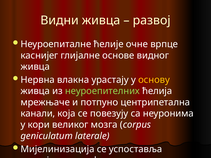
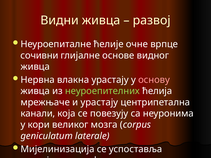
каснијег: каснијег -> сочивни
основу colour: yellow -> pink
и потпуно: потпуно -> урастају
